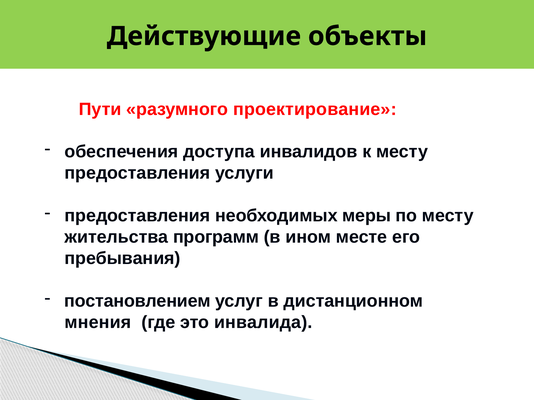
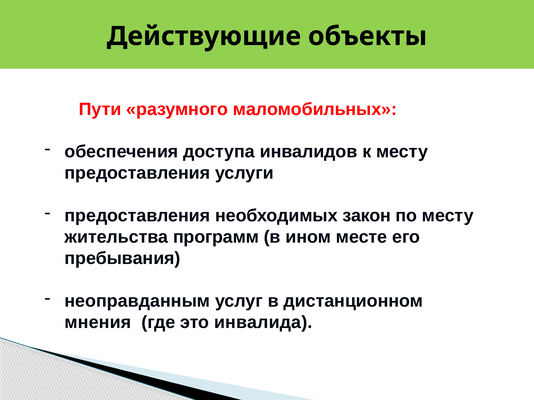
проектирование: проектирование -> маломобильных
меры: меры -> закон
постановлением: постановлением -> неоправданным
